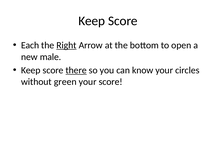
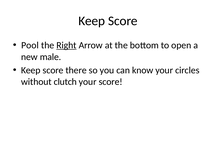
Each: Each -> Pool
there underline: present -> none
green: green -> clutch
